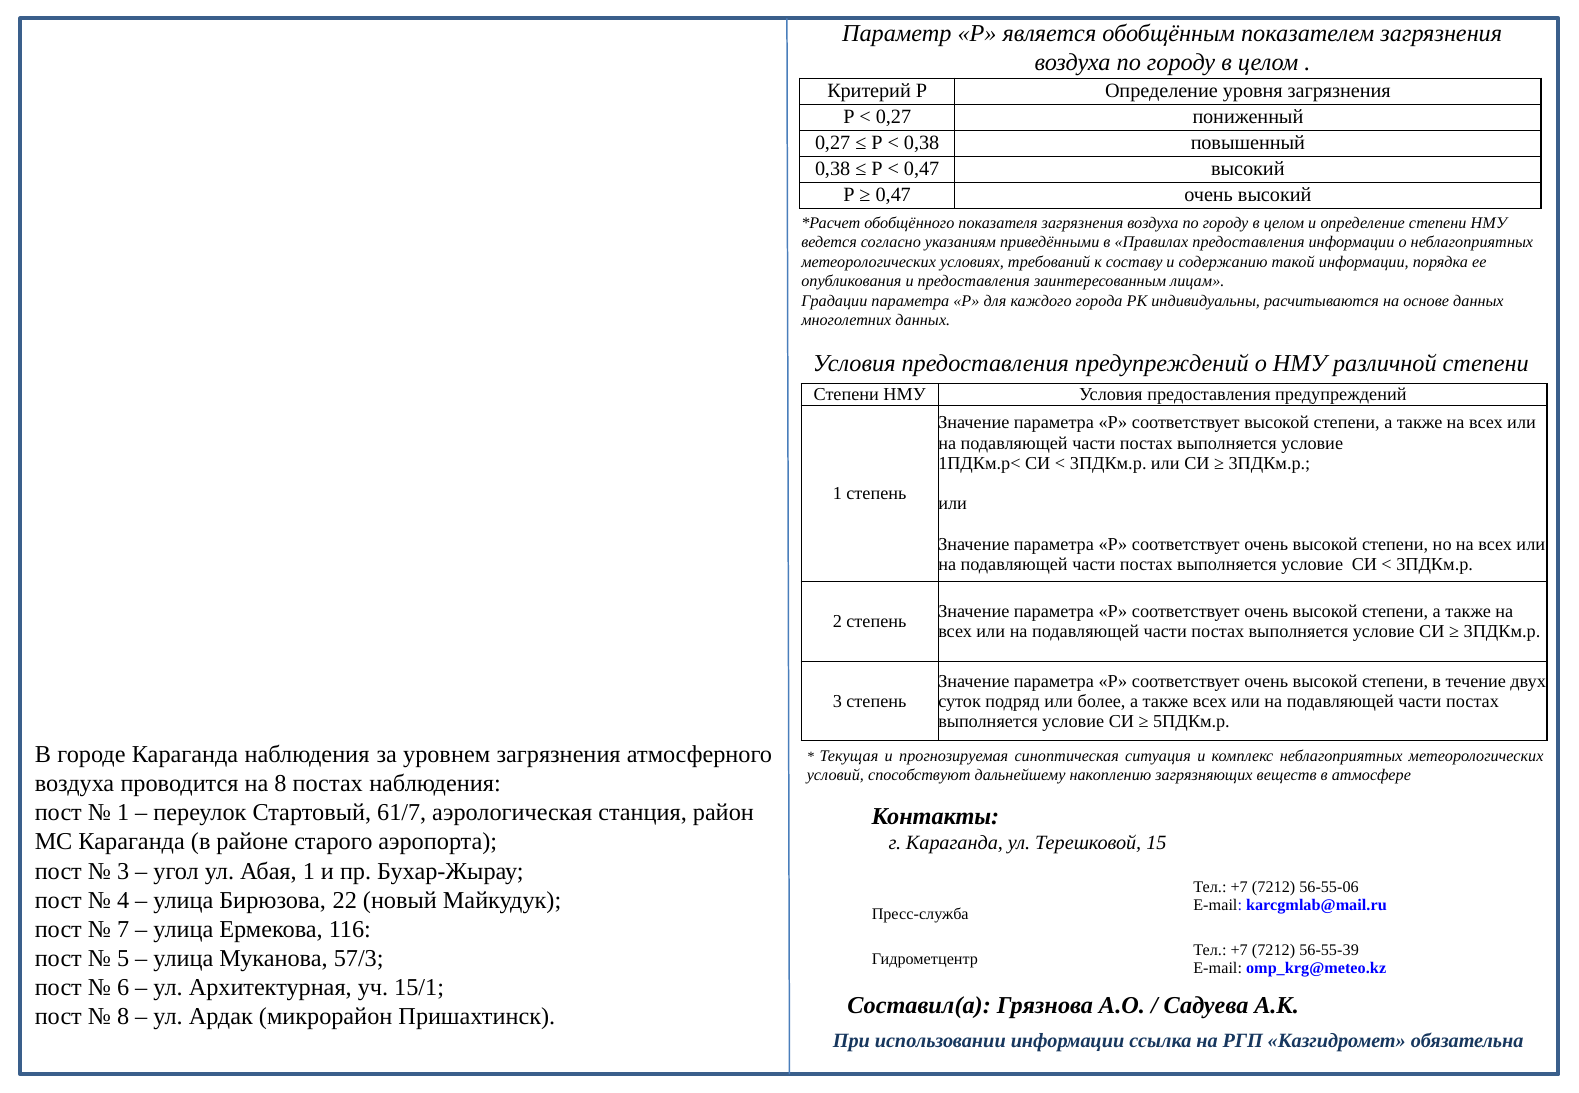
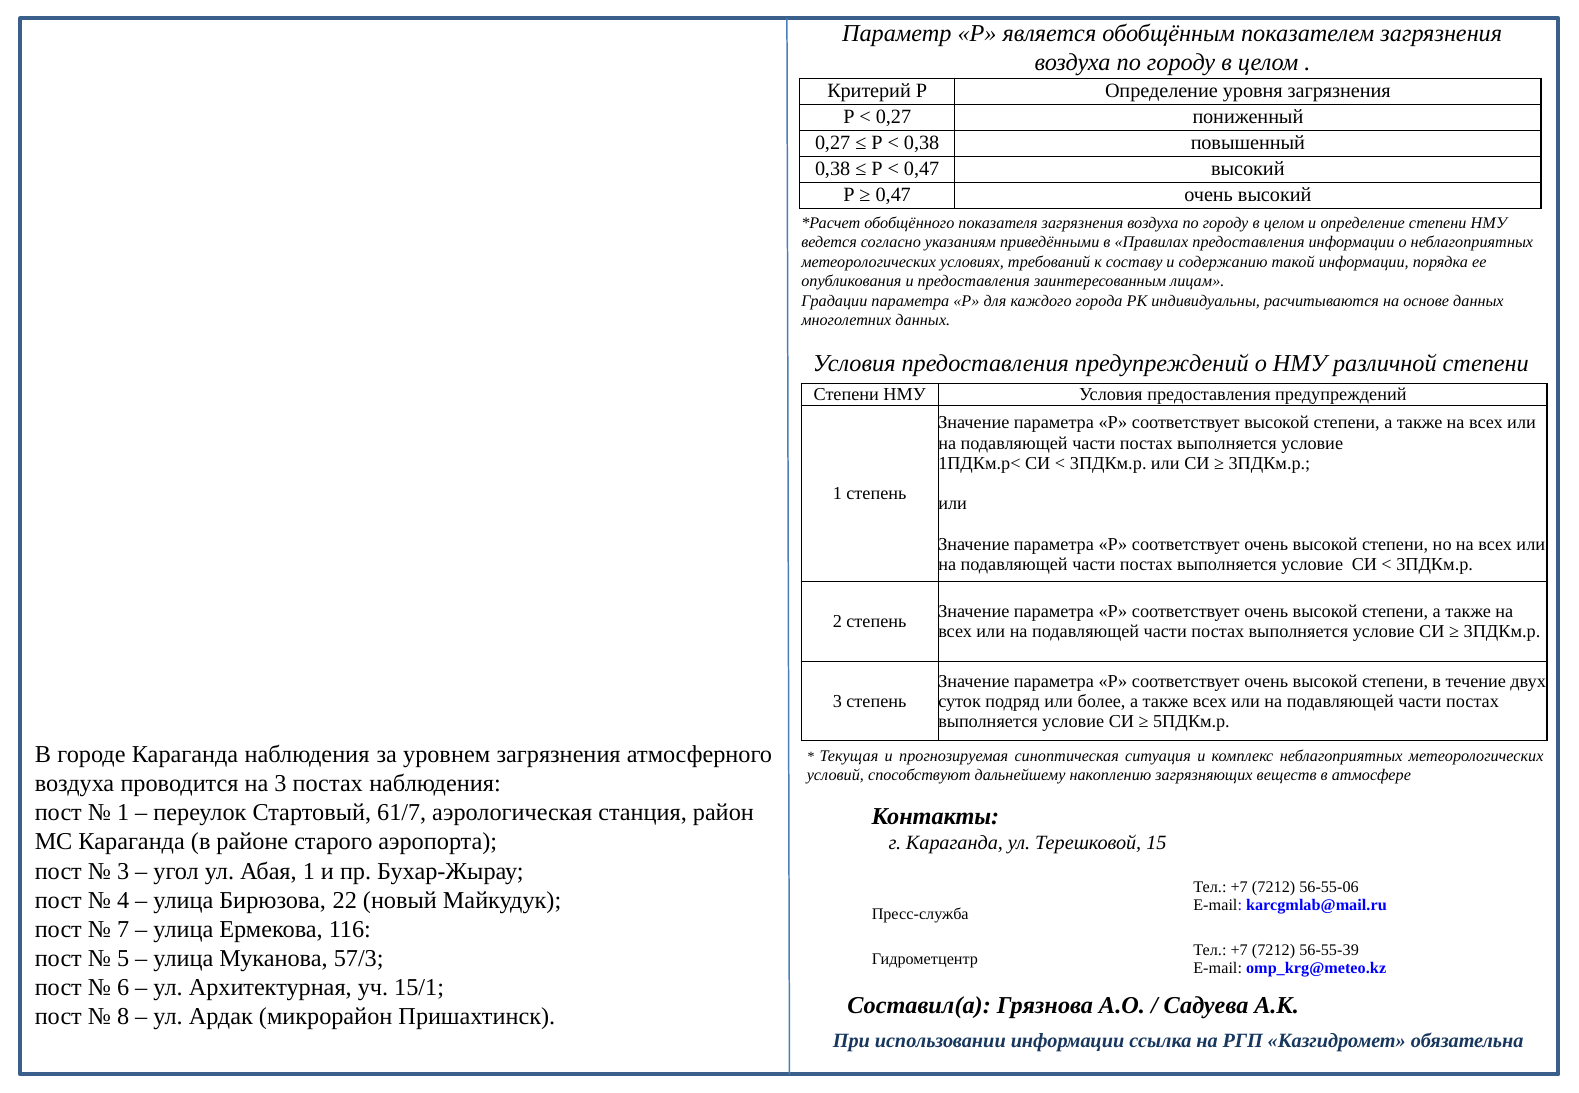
на 8: 8 -> 3
